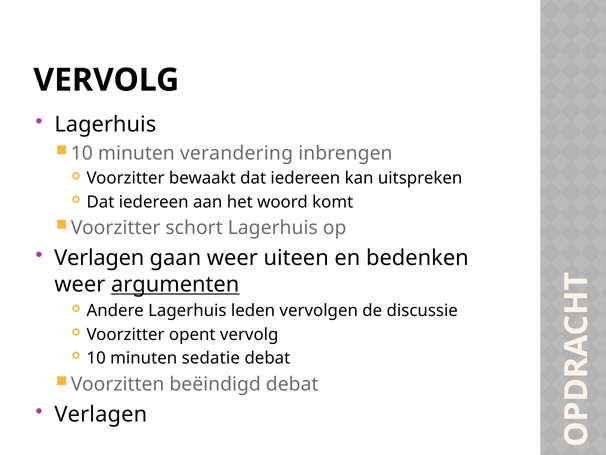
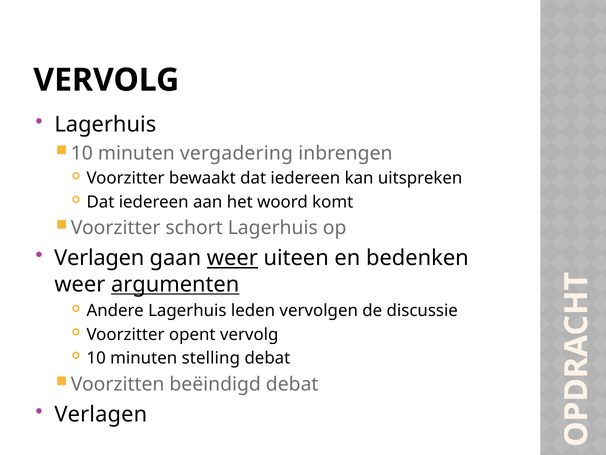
verandering: verandering -> vergadering
weer at (232, 258) underline: none -> present
sedatie: sedatie -> stelling
